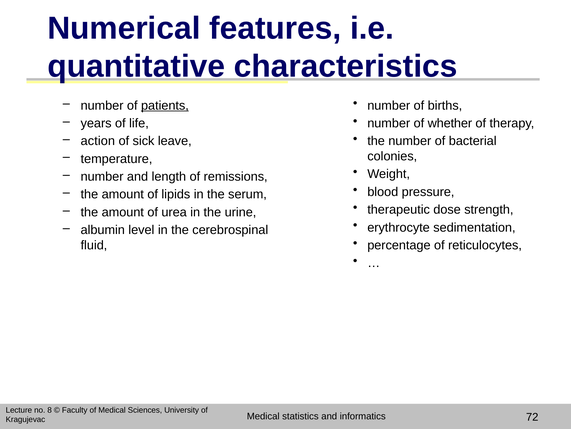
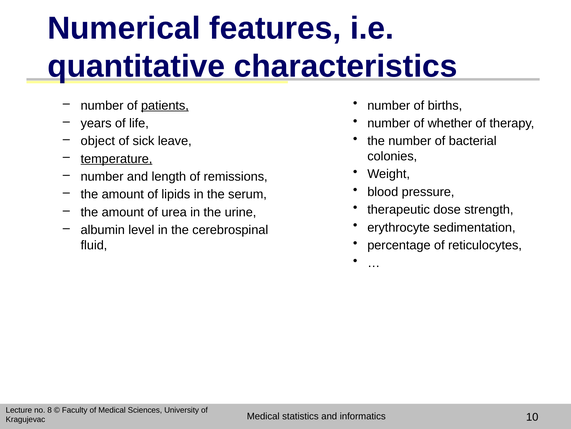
action: action -> object
temperature underline: none -> present
72: 72 -> 10
